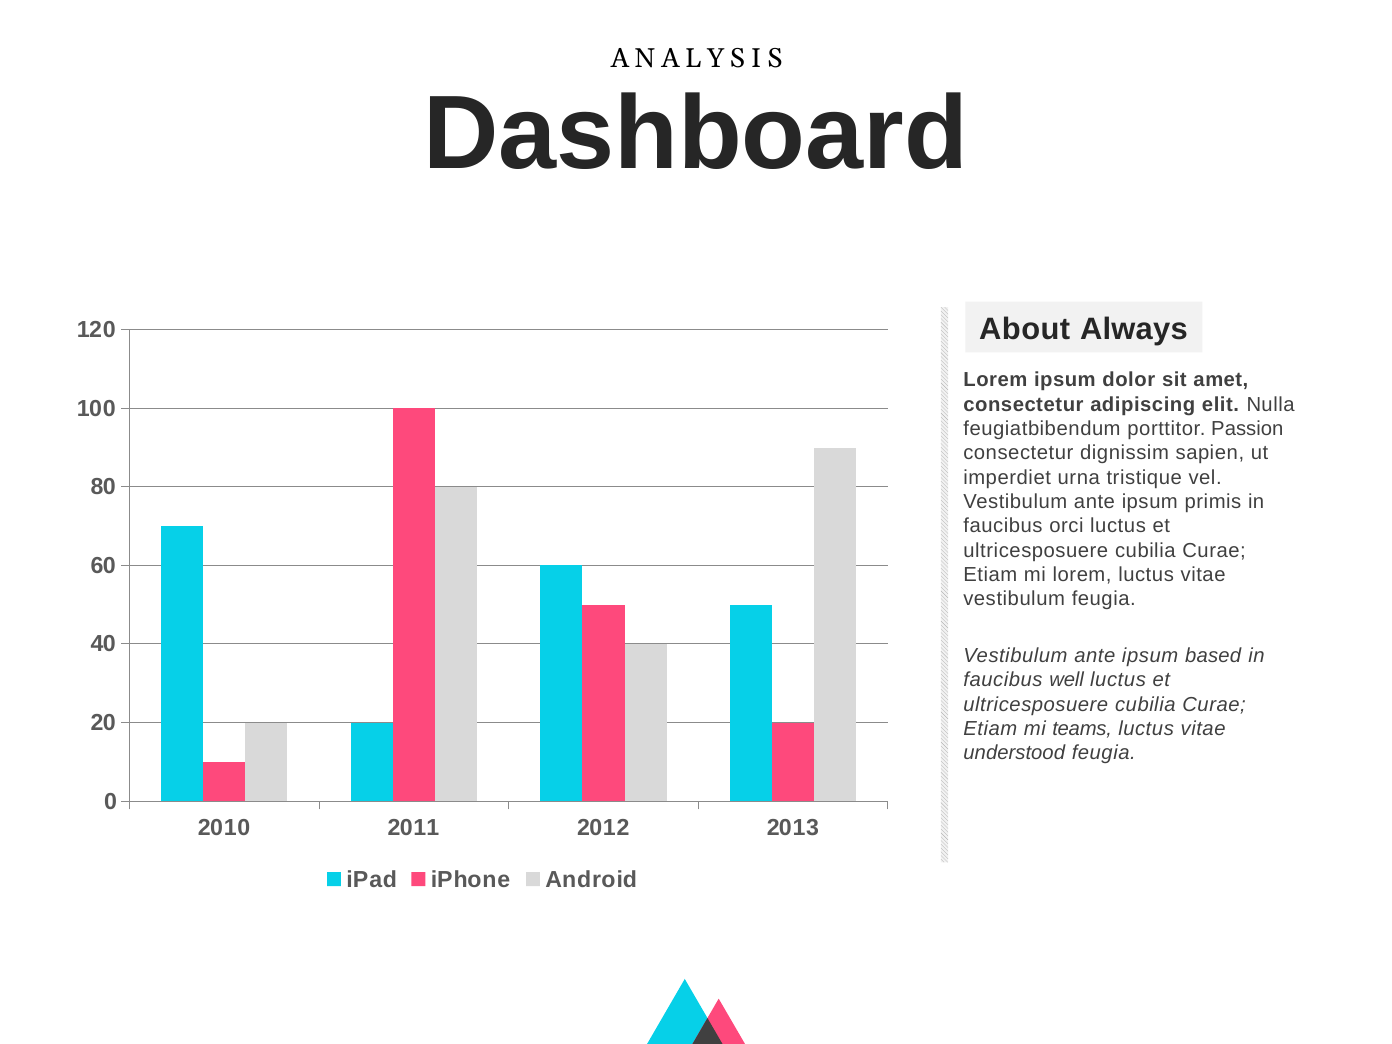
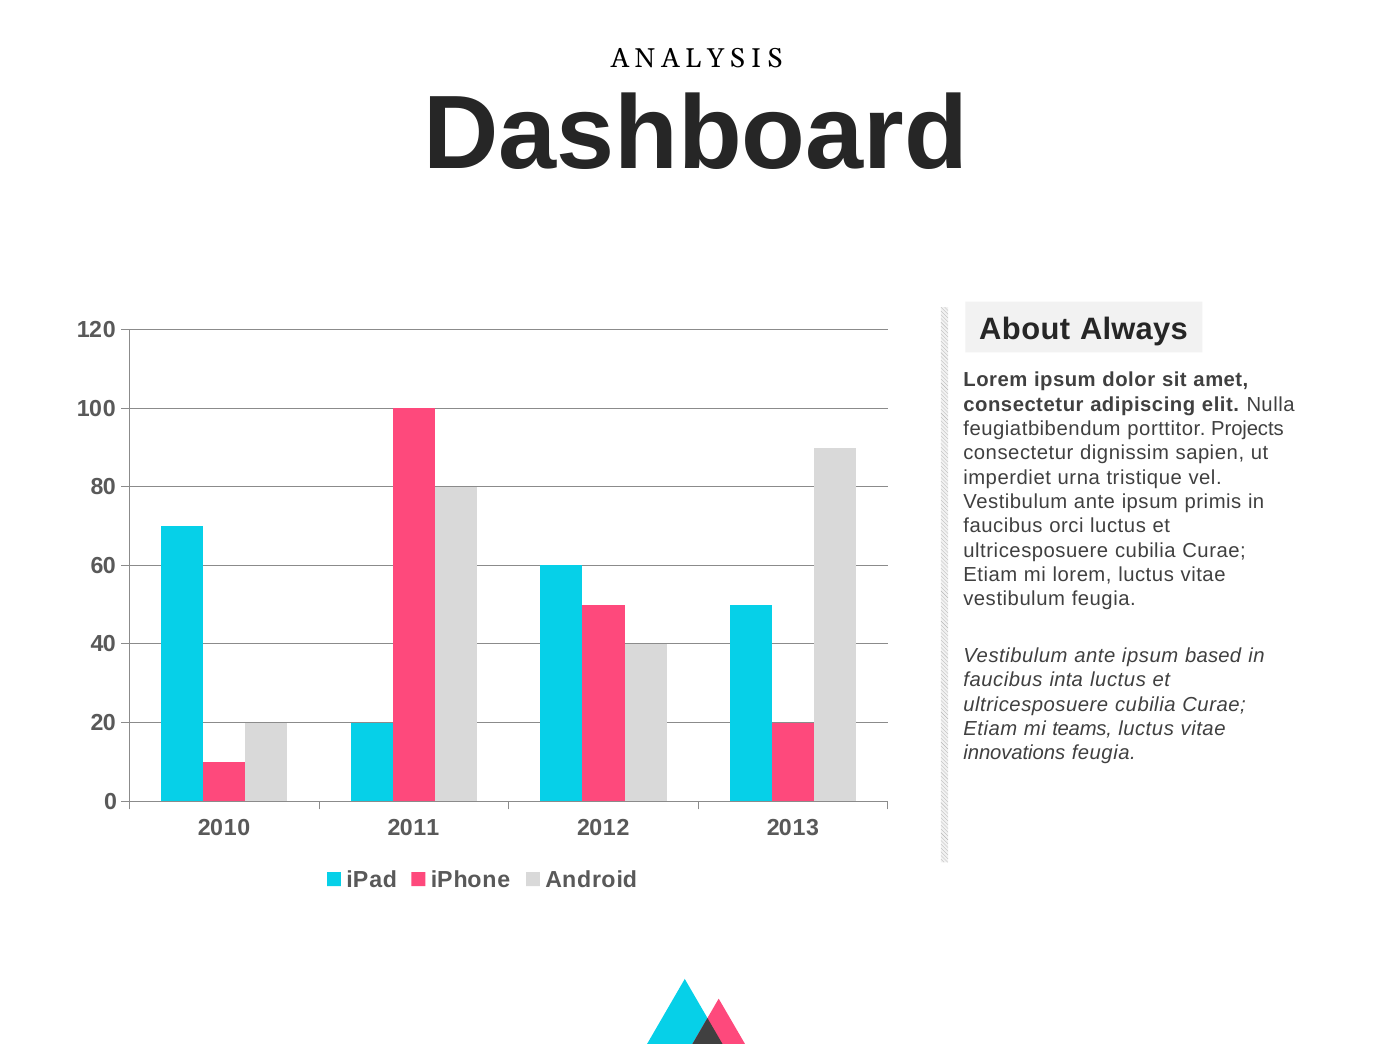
Passion: Passion -> Projects
well: well -> inta
understood: understood -> innovations
